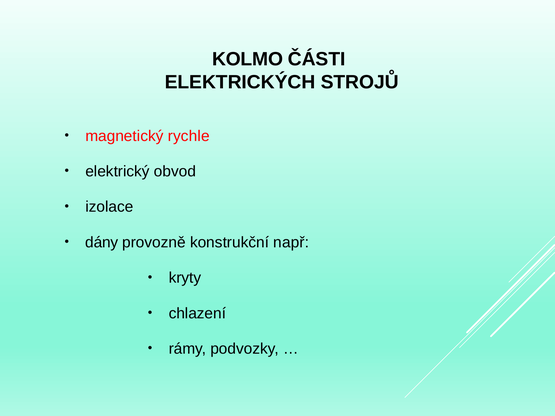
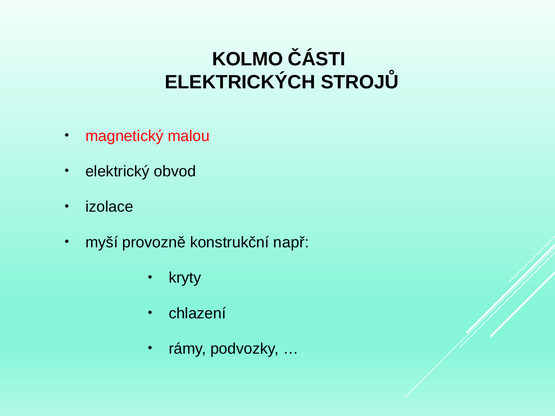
rychle: rychle -> malou
dány: dány -> myší
